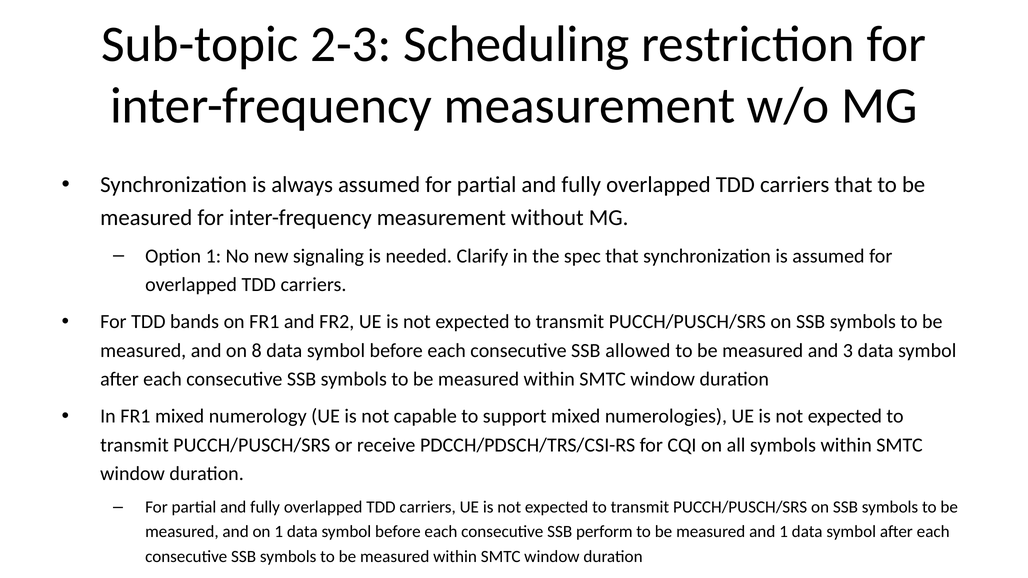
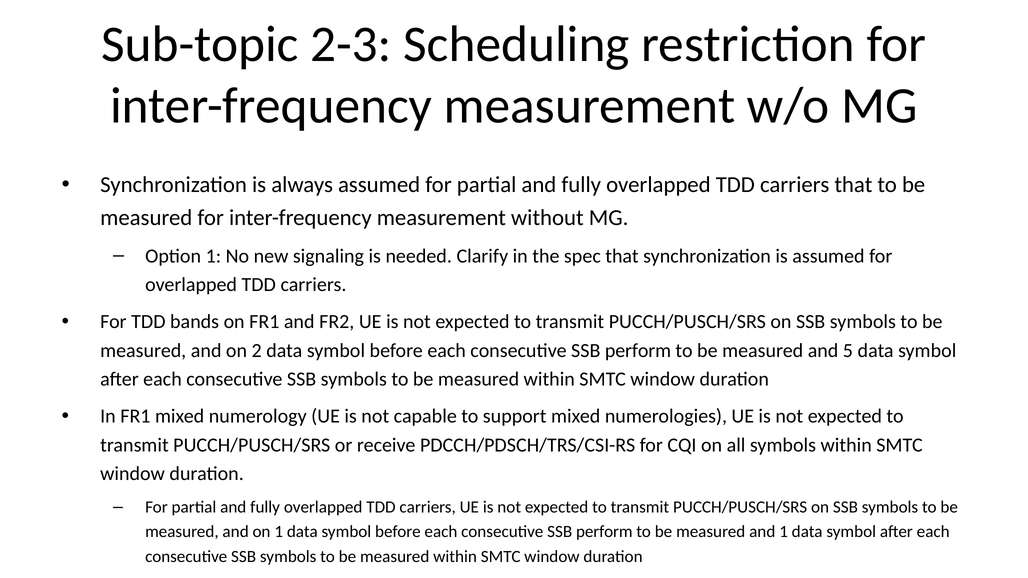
8: 8 -> 2
allowed at (638, 351): allowed -> perform
3: 3 -> 5
